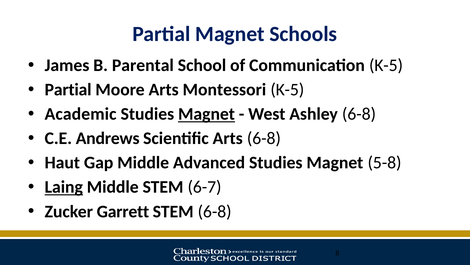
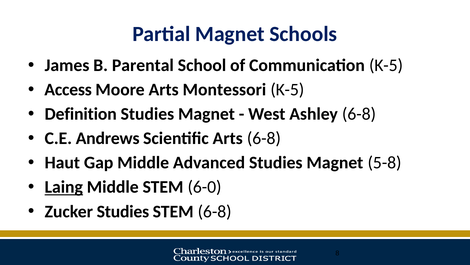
Partial at (68, 90): Partial -> Access
Academic: Academic -> Definition
Magnet at (206, 114) underline: present -> none
6-7: 6-7 -> 6-0
Zucker Garrett: Garrett -> Studies
